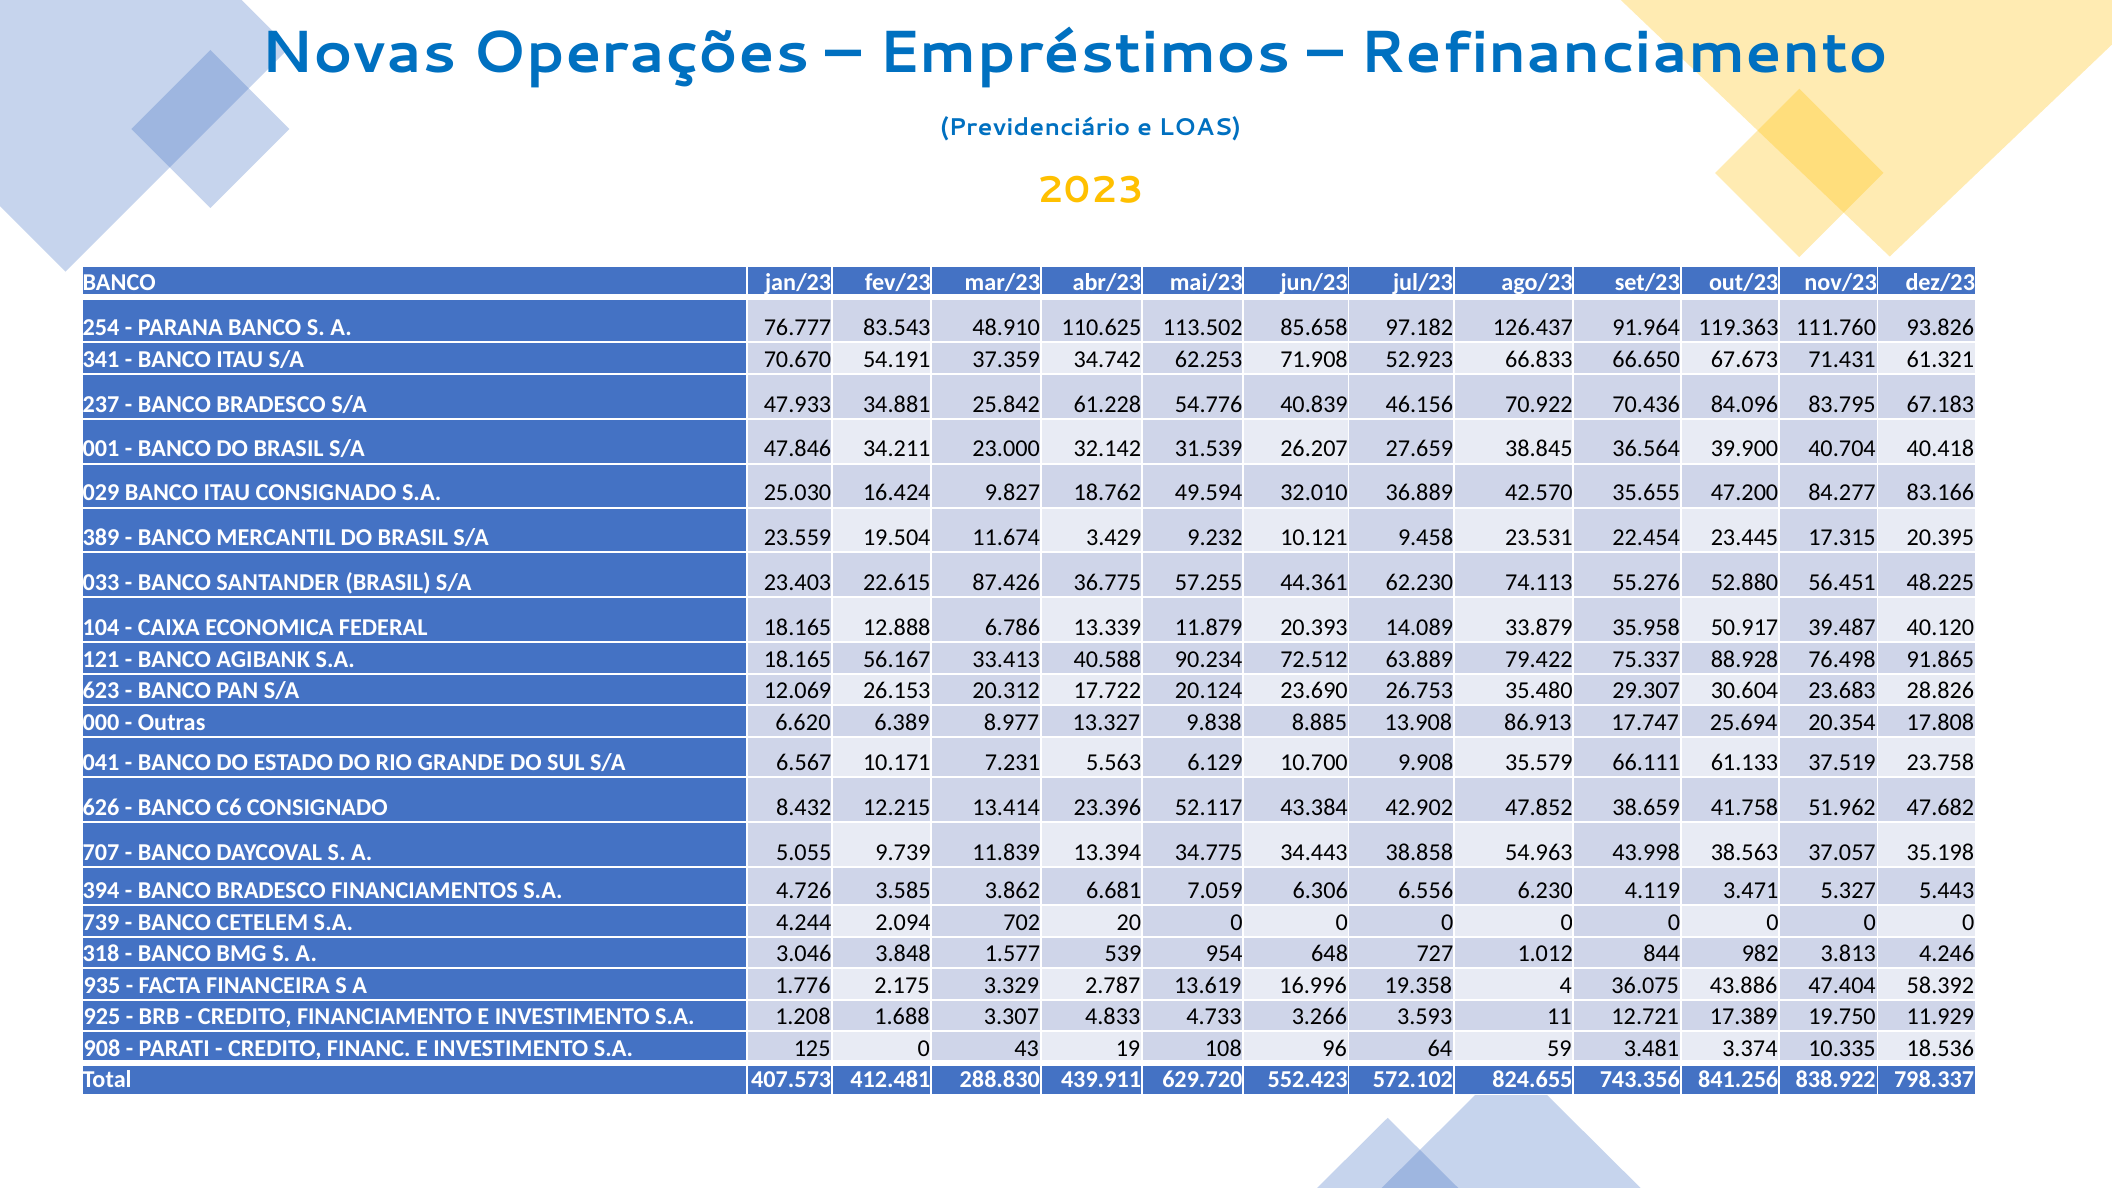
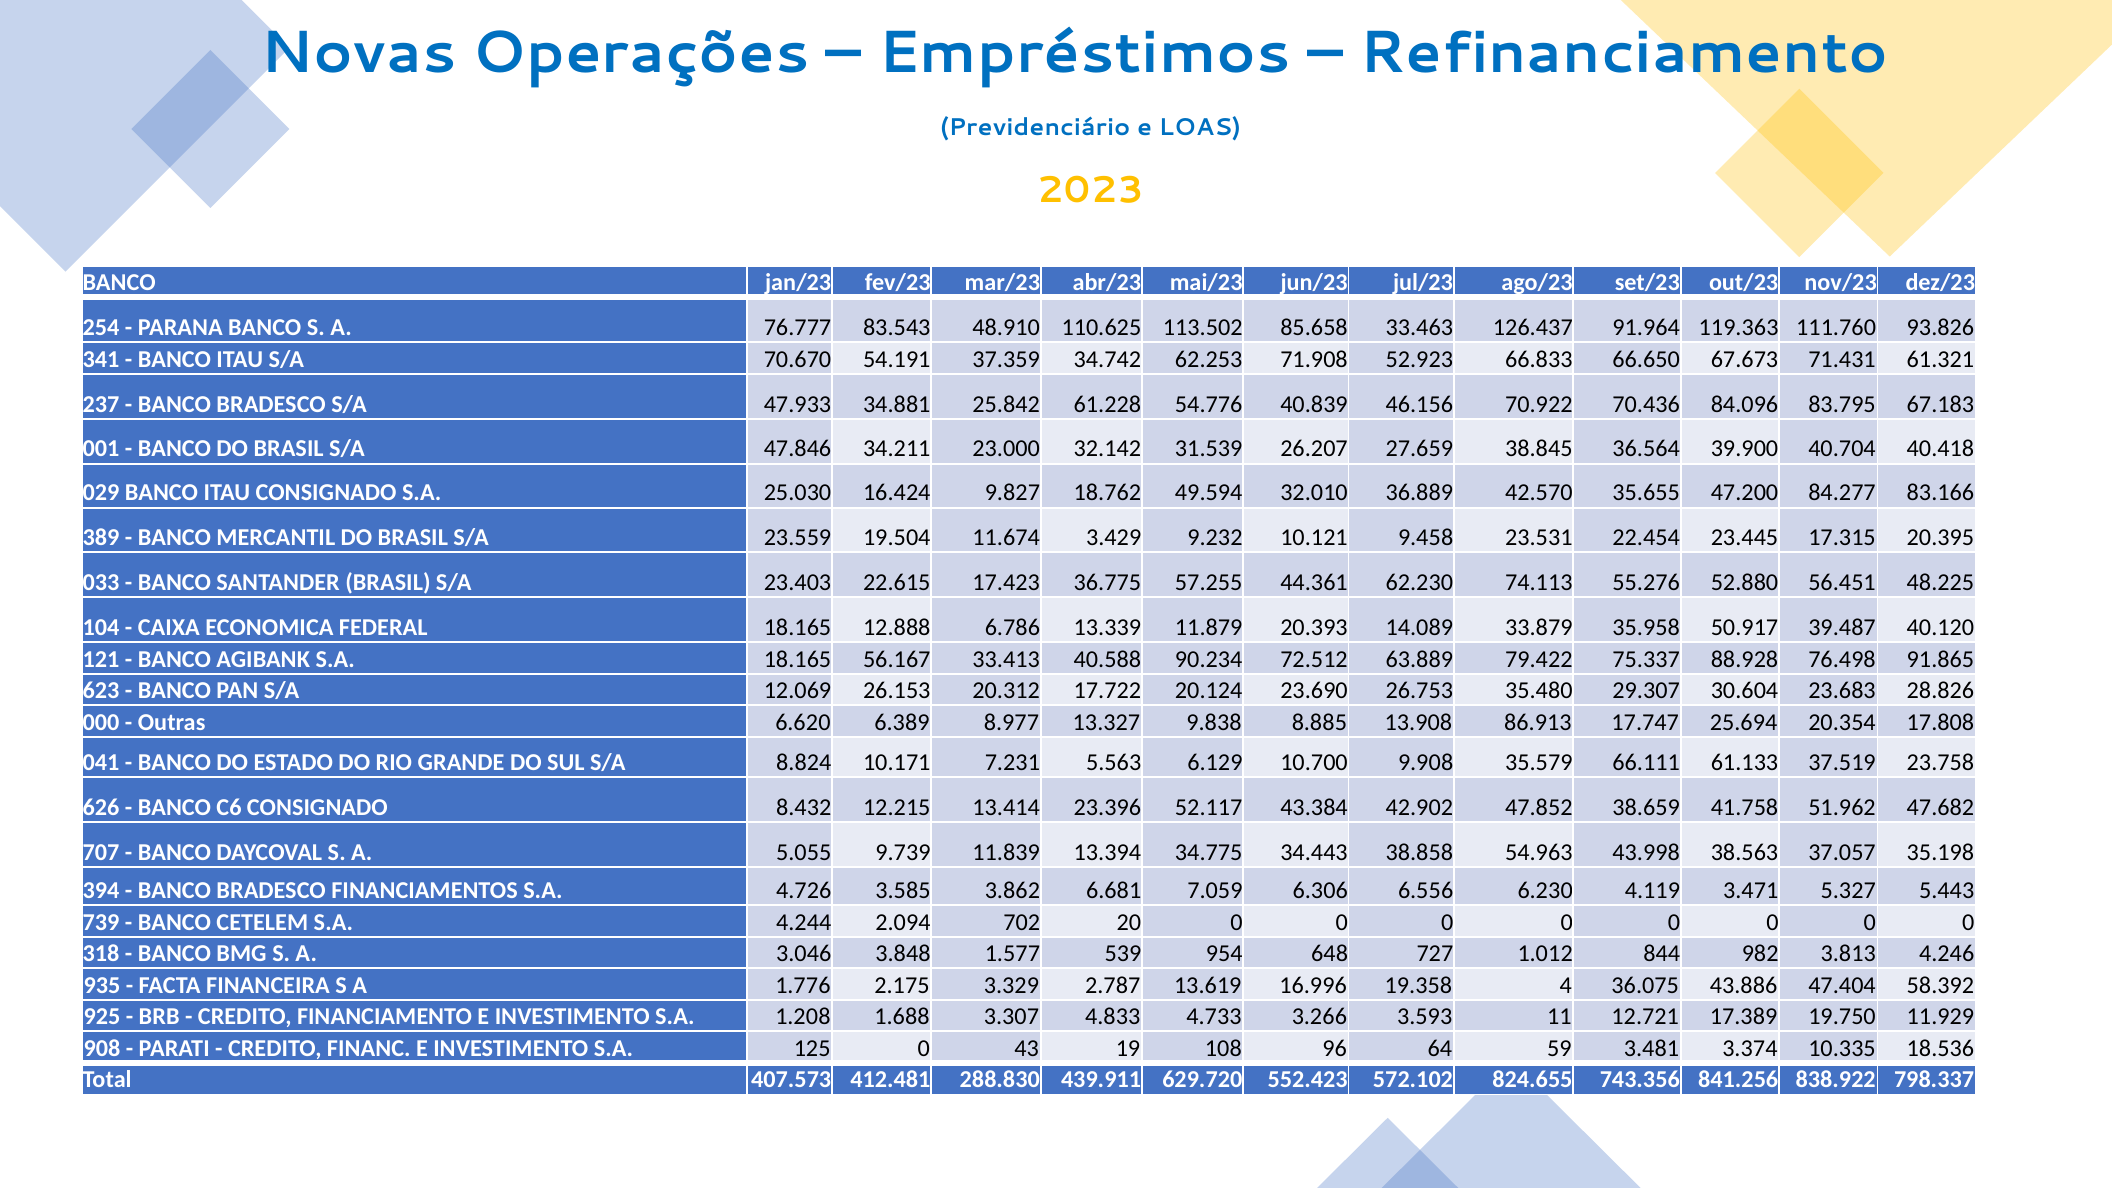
97.182: 97.182 -> 33.463
87.426: 87.426 -> 17.423
6.567: 6.567 -> 8.824
